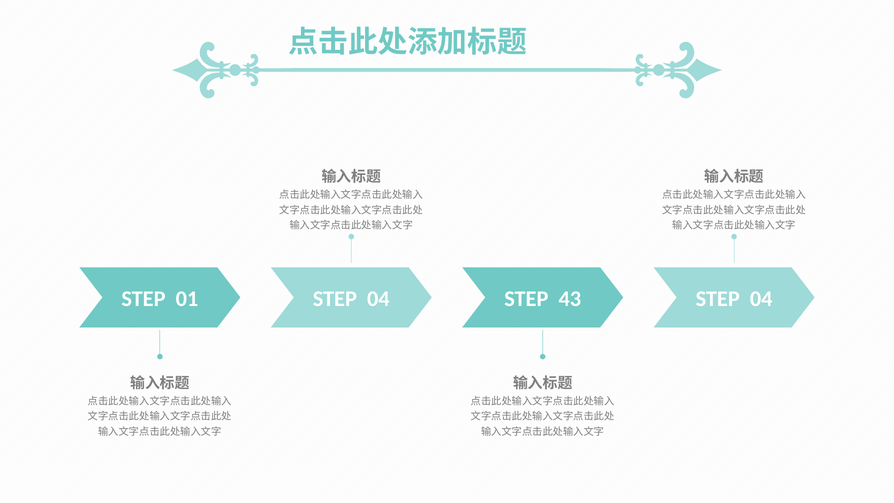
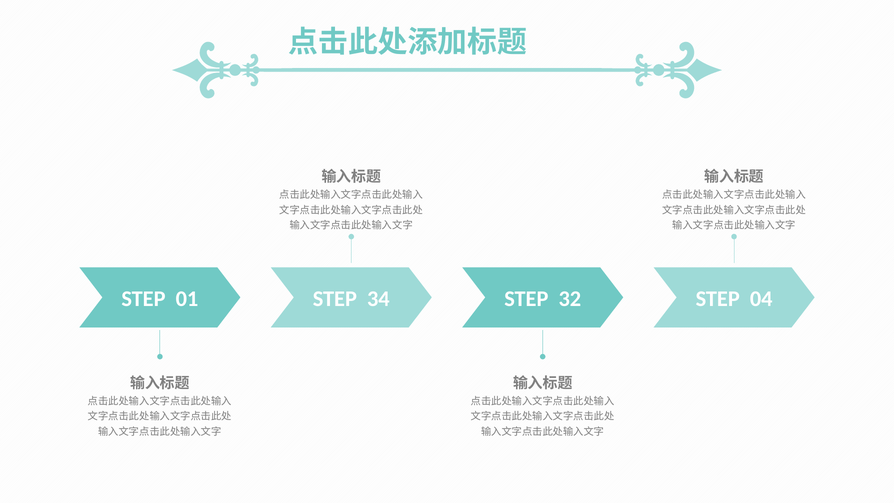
01 STEP 04: 04 -> 34
43: 43 -> 32
